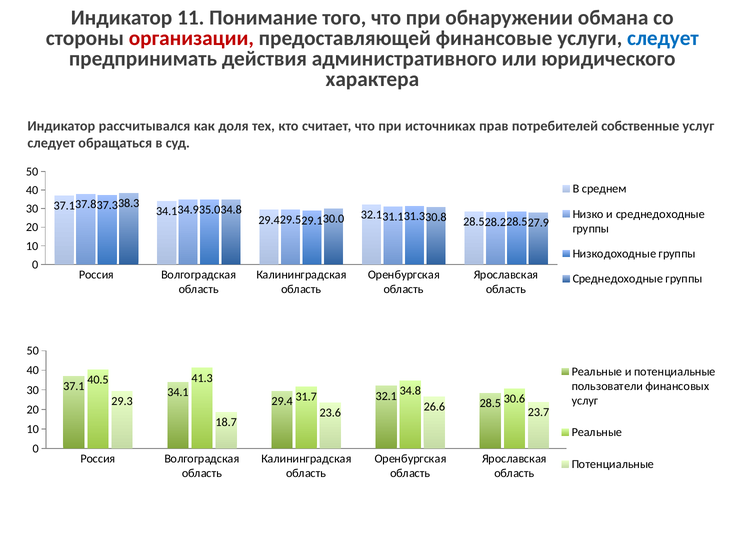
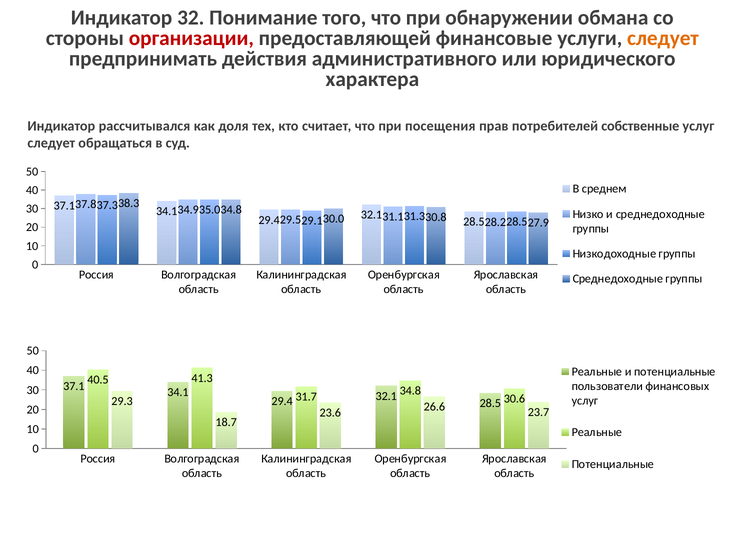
11: 11 -> 32
следует at (663, 38) colour: blue -> orange
источниках: источниках -> посещения
